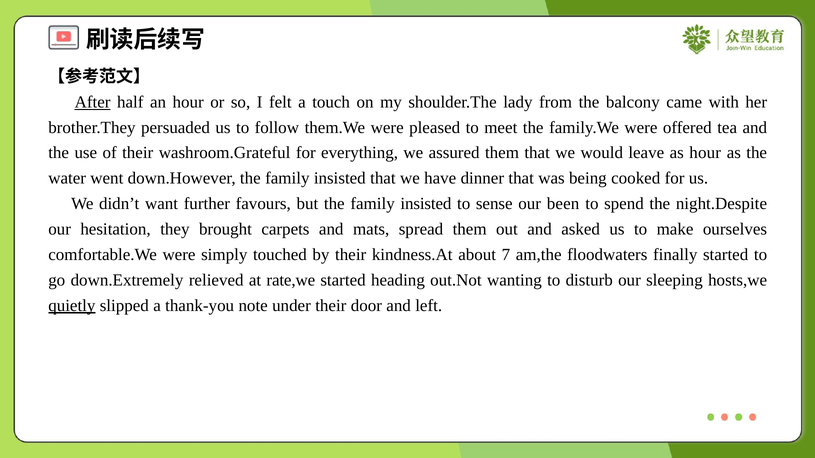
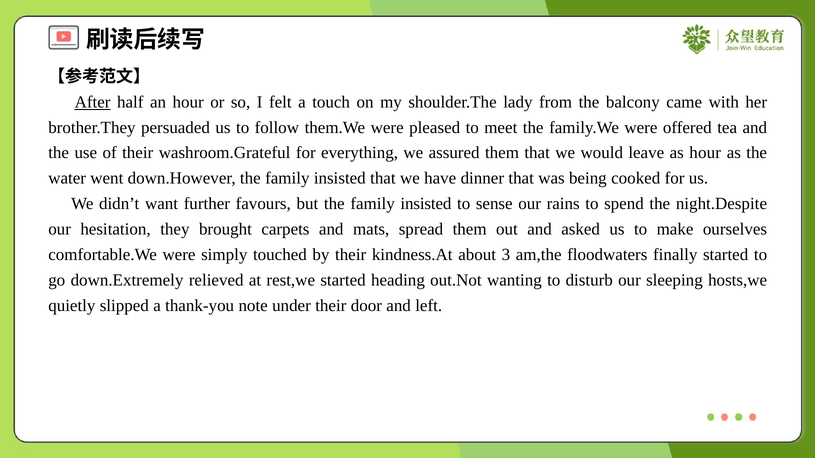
been: been -> rains
7: 7 -> 3
rate,we: rate,we -> rest,we
quietly underline: present -> none
